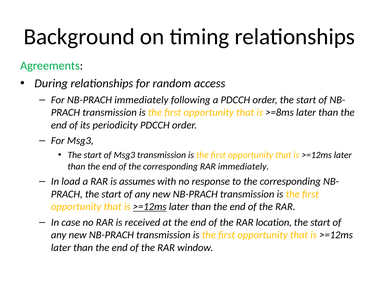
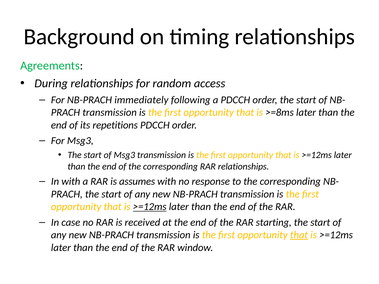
periodicity: periodicity -> repetitions
RAR immediately: immediately -> relationships
In load: load -> with
location: location -> starting
that at (299, 235) underline: none -> present
